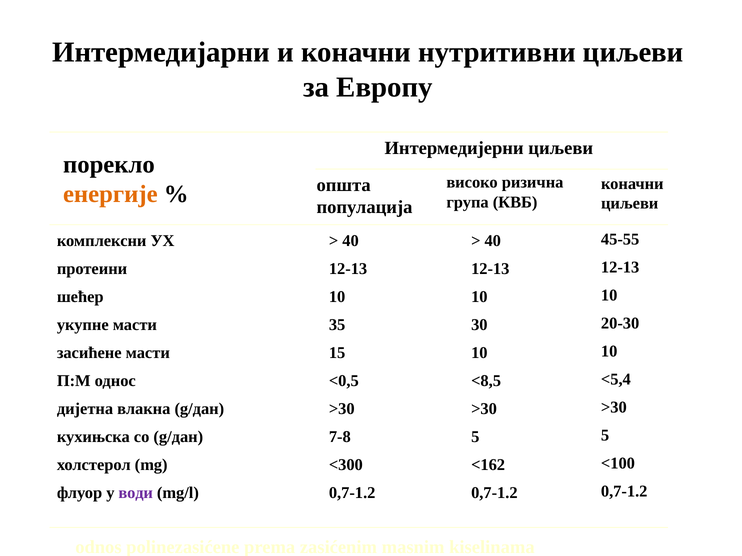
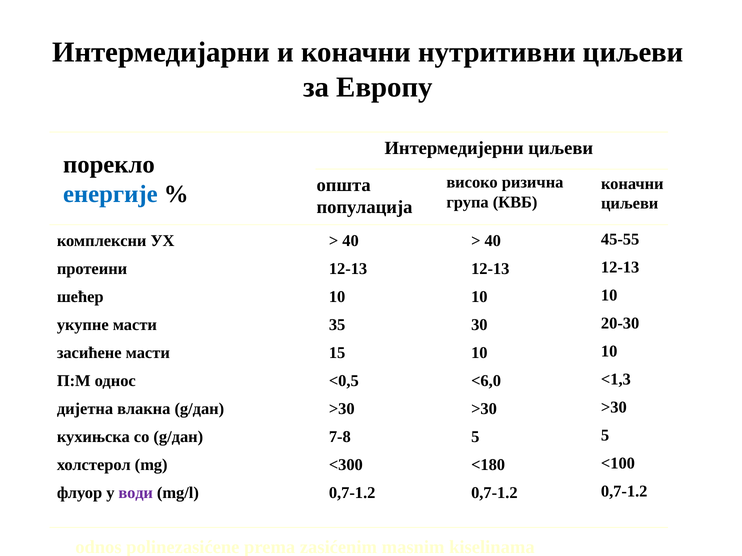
енергије colour: orange -> blue
<5,4: <5,4 -> <1,3
<8,5: <8,5 -> <6,0
<162: <162 -> <180
